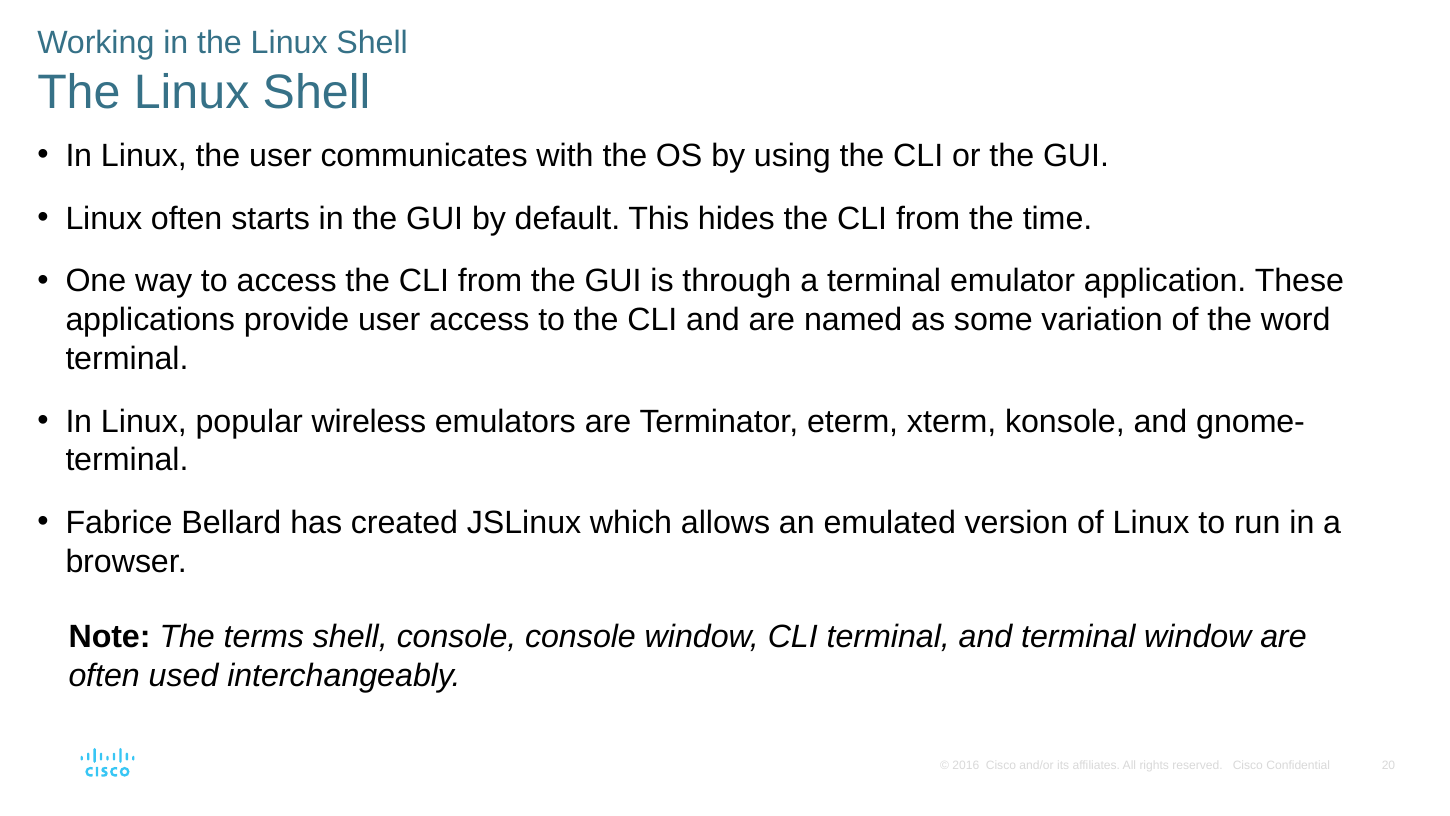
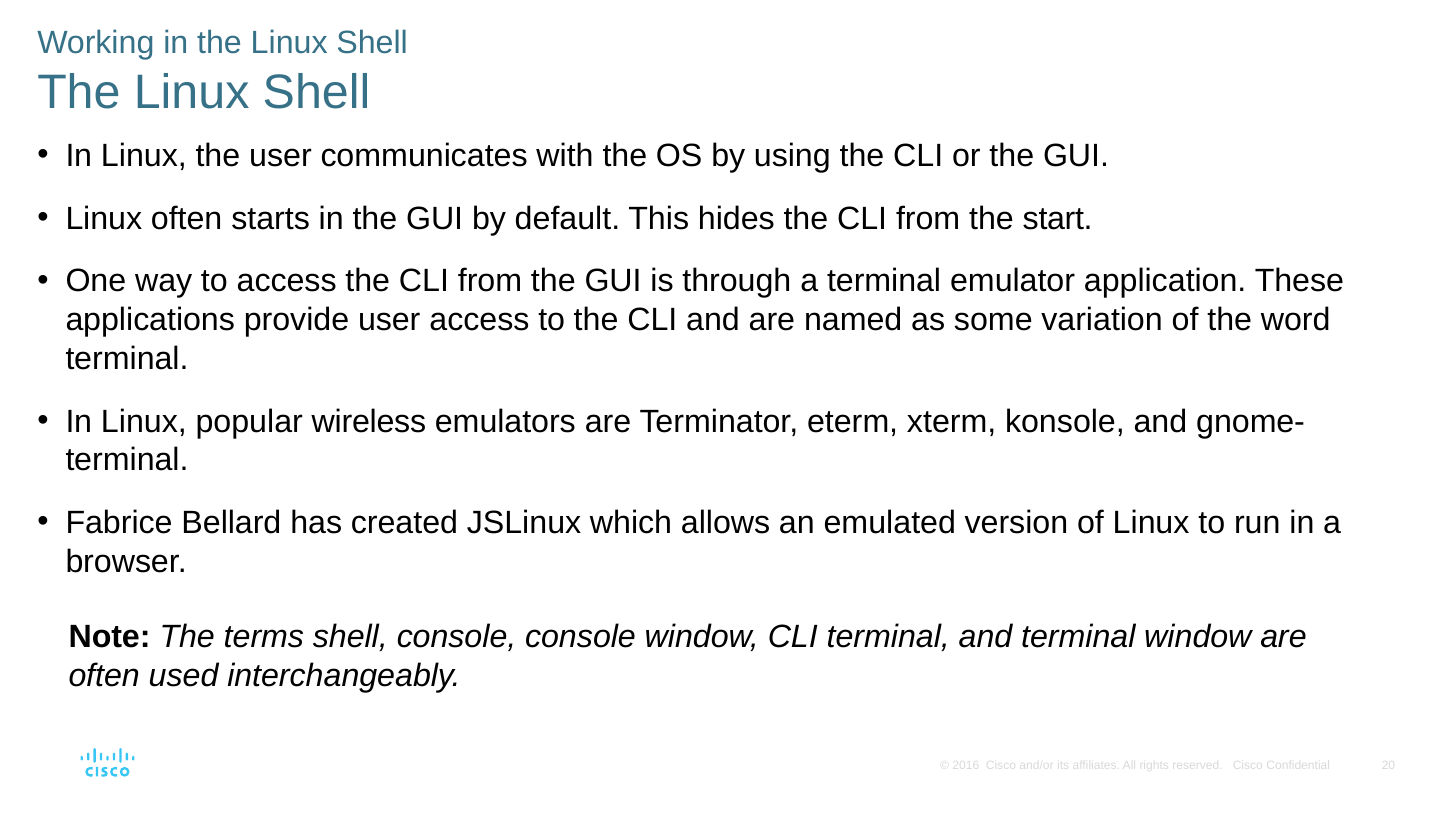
time: time -> start
